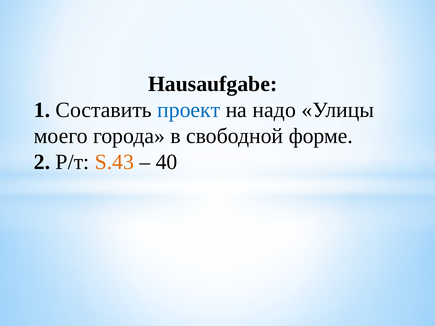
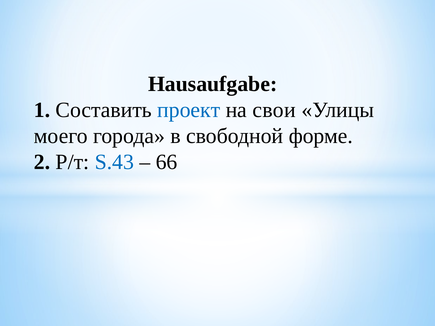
надо: надо -> свои
S.43 colour: orange -> blue
40: 40 -> 66
